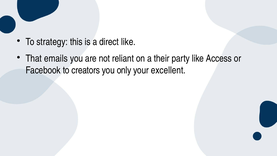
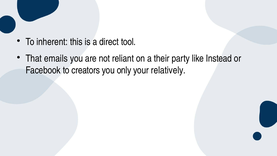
strategy: strategy -> inherent
direct like: like -> tool
Access: Access -> Instead
excellent: excellent -> relatively
